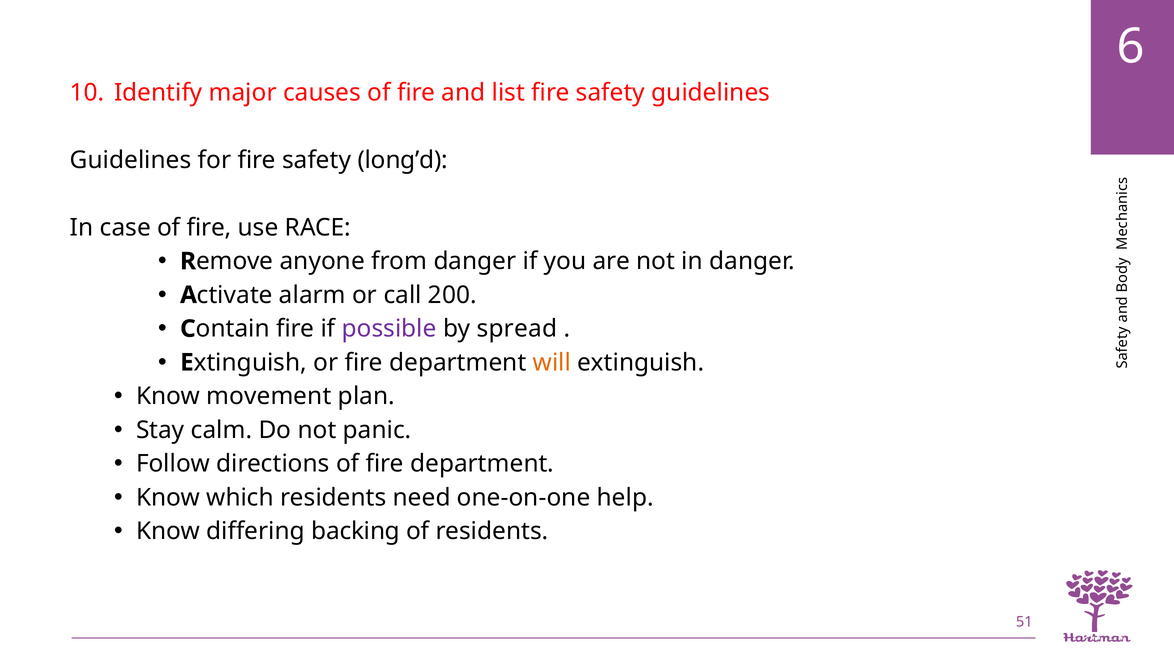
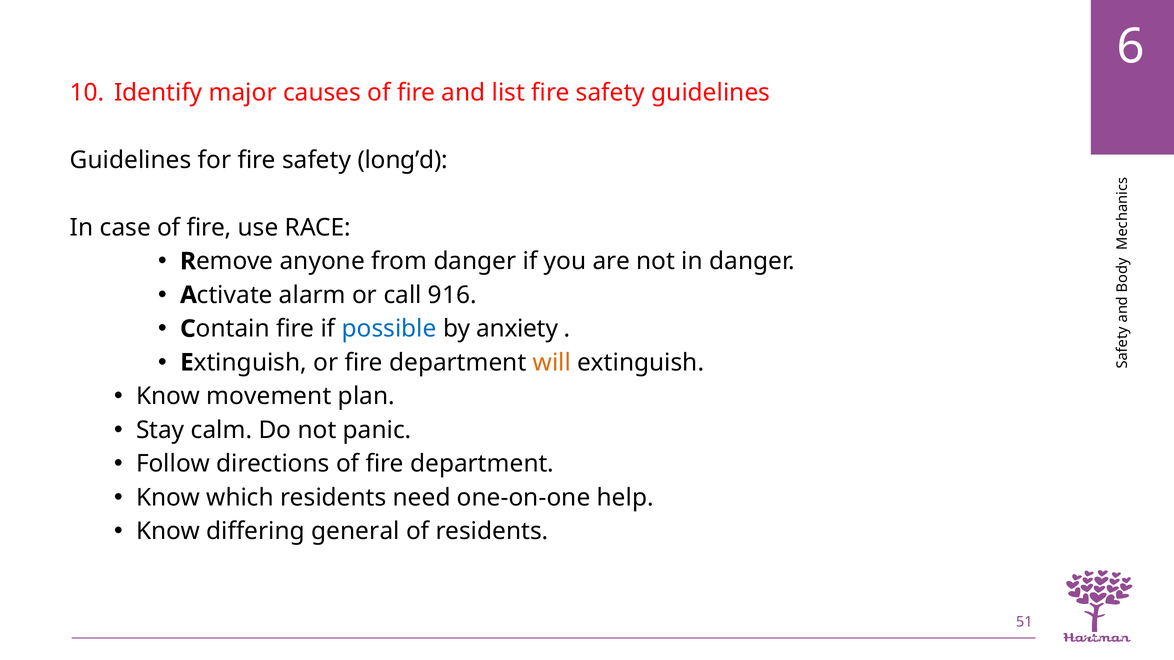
200: 200 -> 916
possible colour: purple -> blue
spread: spread -> anxiety
backing: backing -> general
